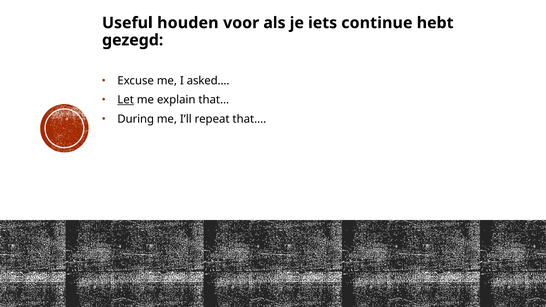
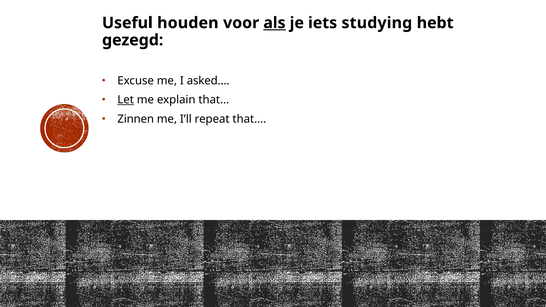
als underline: none -> present
continue: continue -> studying
During: During -> Zinnen
